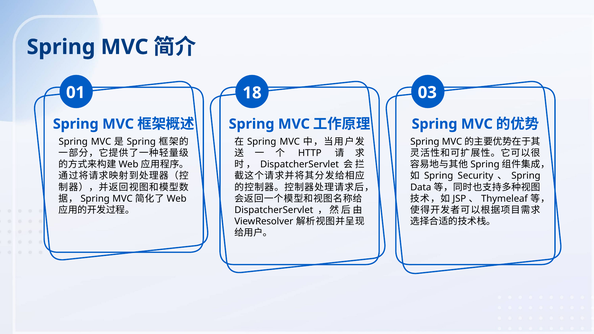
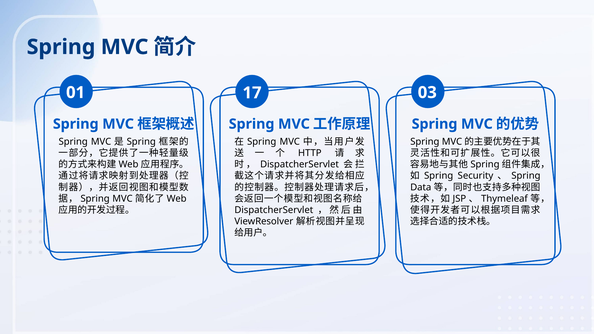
18: 18 -> 17
